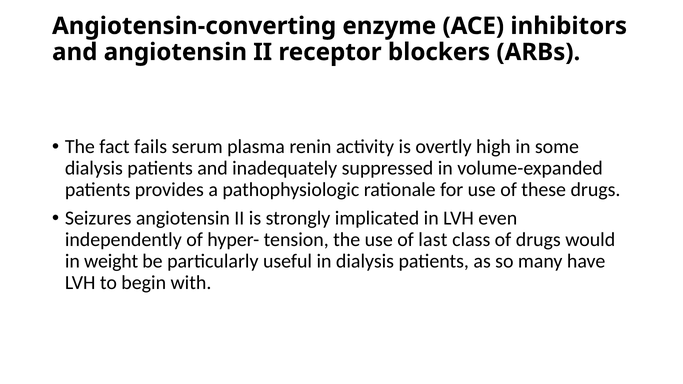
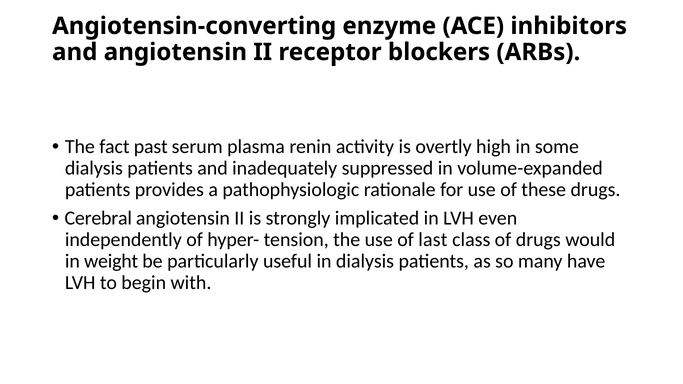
fails: fails -> past
Seizures: Seizures -> Cerebral
